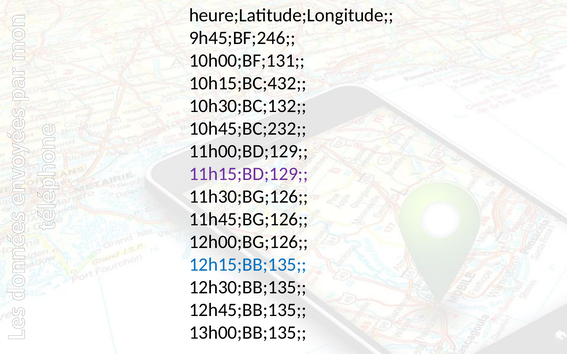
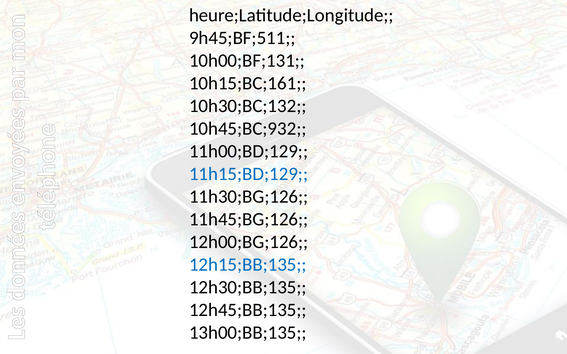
9h45;BF;246: 9h45;BF;246 -> 9h45;BF;511
10h15;BC;432: 10h15;BC;432 -> 10h15;BC;161
10h45;BC;232: 10h45;BC;232 -> 10h45;BC;932
11h15;BD;129 colour: purple -> blue
